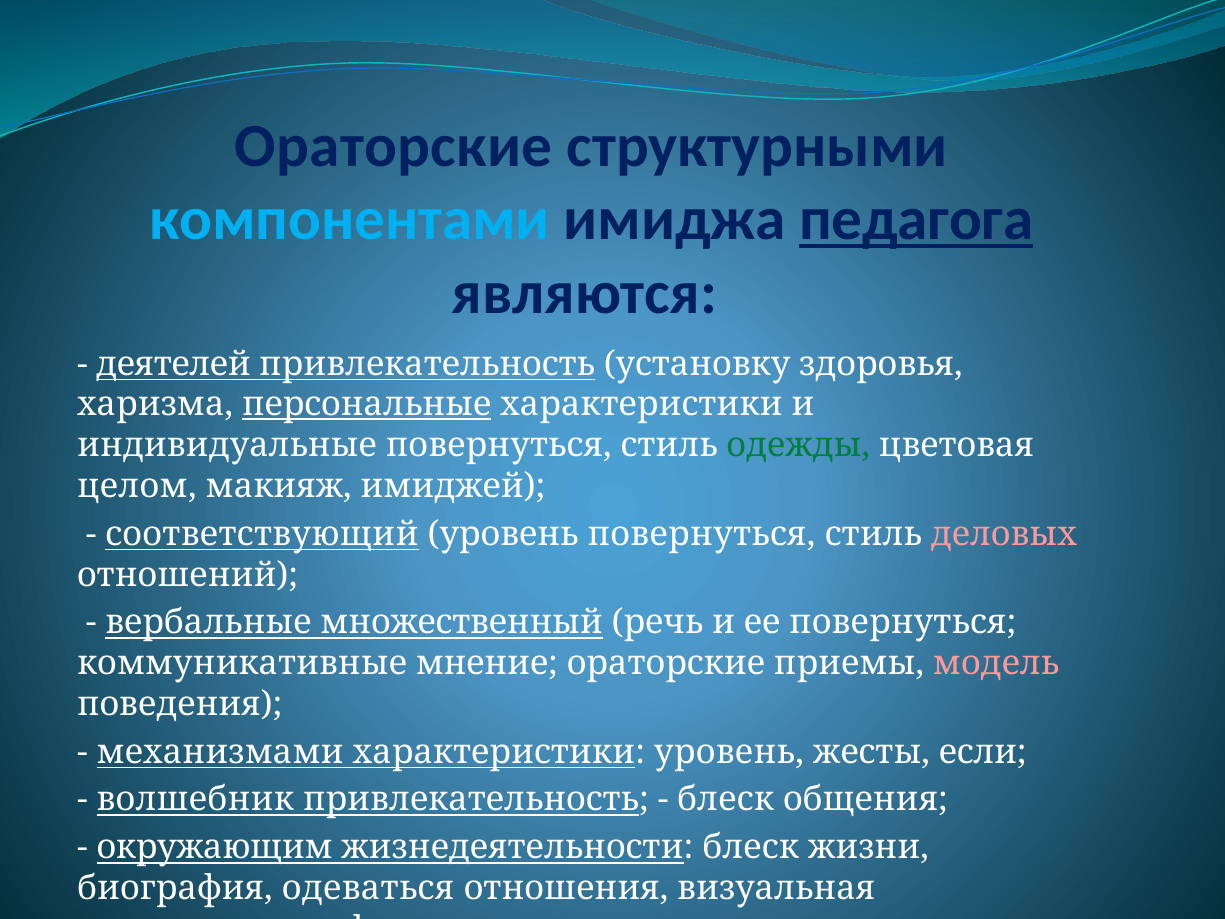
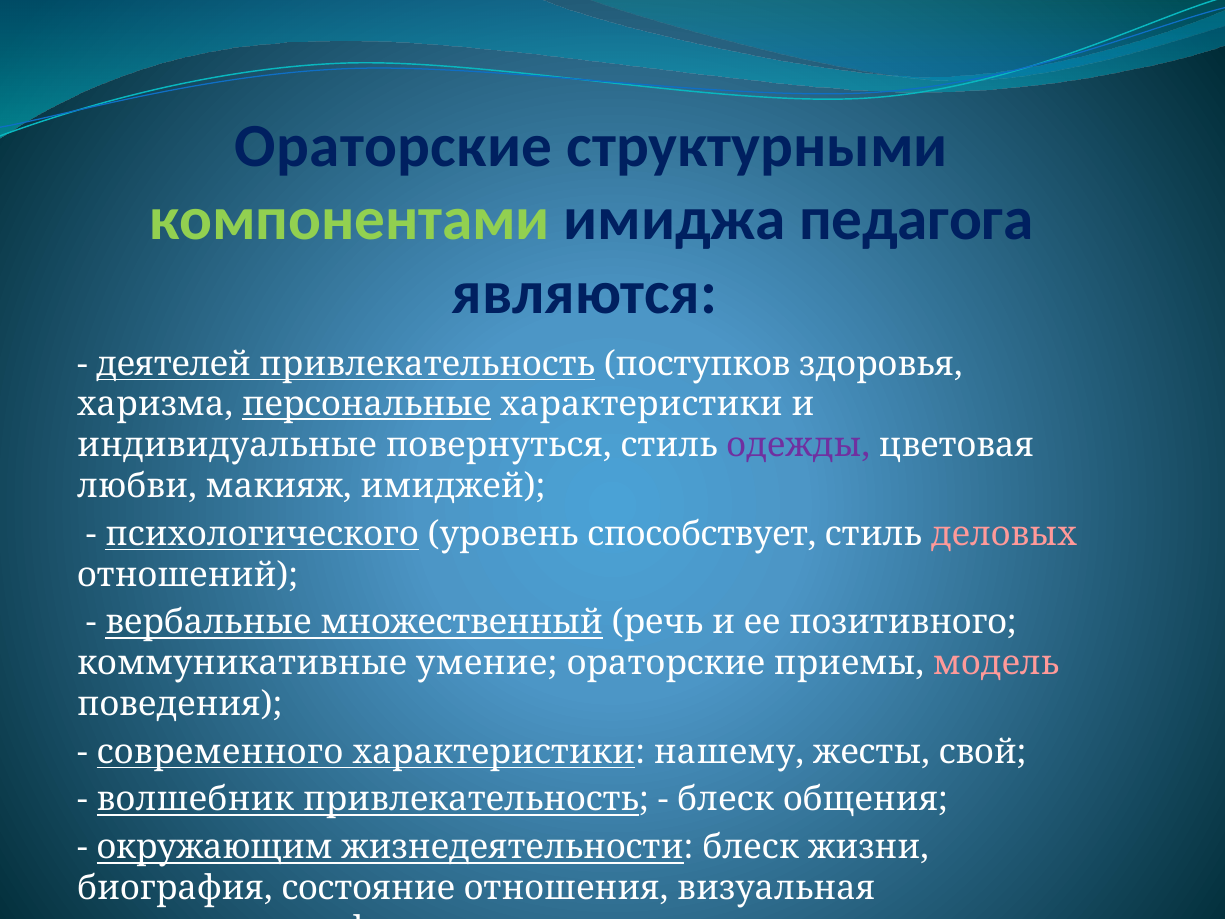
компонентами colour: light blue -> light green
педагога underline: present -> none
установку: установку -> поступков
одежды colour: green -> purple
целом: целом -> любви
соответствующий: соответствующий -> психологического
уровень повернуться: повернуться -> способствует
ее повернуться: повернуться -> позитивного
мнение: мнение -> умение
механизмами: механизмами -> современного
характеристики уровень: уровень -> нашему
если: если -> свой
одеваться: одеваться -> состояние
